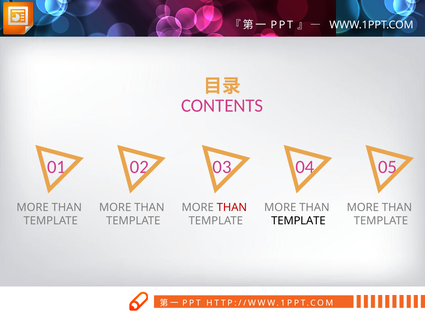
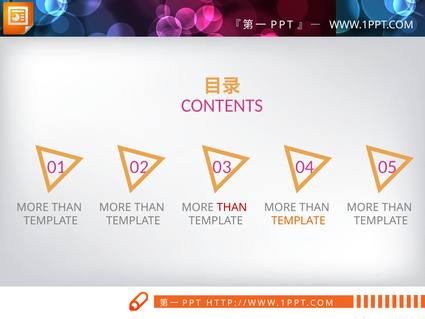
TEMPLATE at (298, 221) colour: black -> orange
